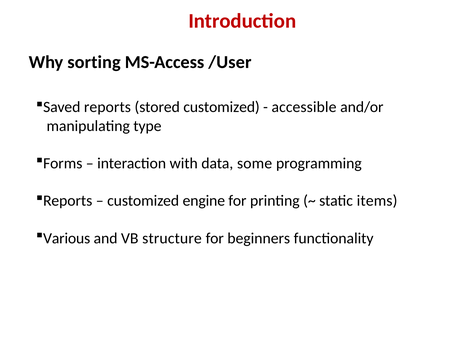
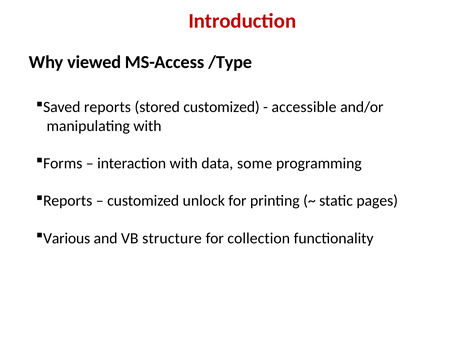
sorting: sorting -> viewed
/User: /User -> /Type
manipulating type: type -> with
engine: engine -> unlock
items: items -> pages
beginners: beginners -> collection
